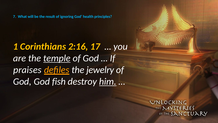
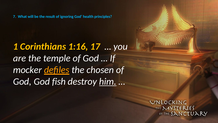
2:16: 2:16 -> 1:16
temple underline: present -> none
praises: praises -> mocker
jewelry: jewelry -> chosen
